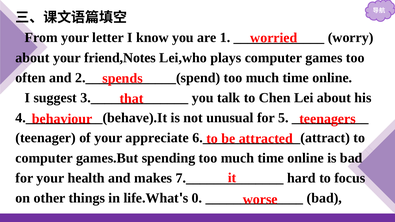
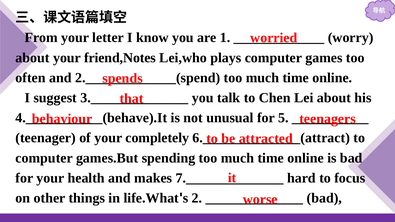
appreciate: appreciate -> completely
0: 0 -> 2
